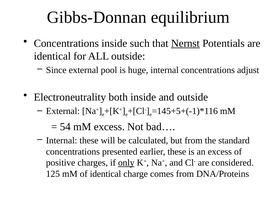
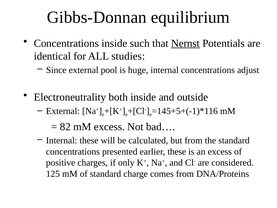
ALL outside: outside -> studies
54: 54 -> 82
only underline: present -> none
of identical: identical -> standard
